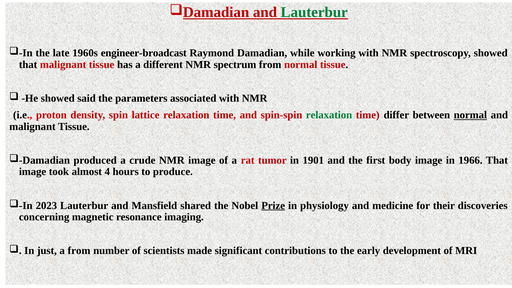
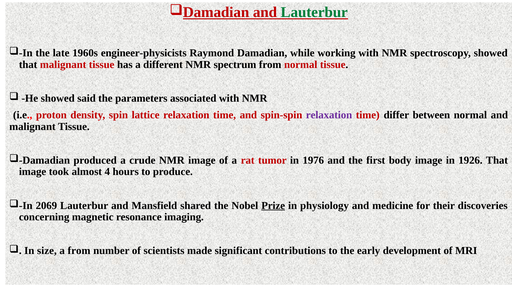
engineer-broadcast: engineer-broadcast -> engineer-physicists
relaxation at (329, 115) colour: green -> purple
normal at (470, 115) underline: present -> none
1901: 1901 -> 1976
1966: 1966 -> 1926
2023: 2023 -> 2069
just: just -> size
